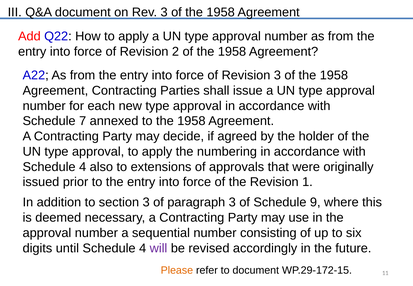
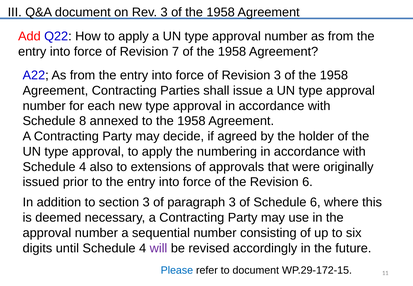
2: 2 -> 7
7: 7 -> 8
Revision 1: 1 -> 6
Schedule 9: 9 -> 6
Please colour: orange -> blue
